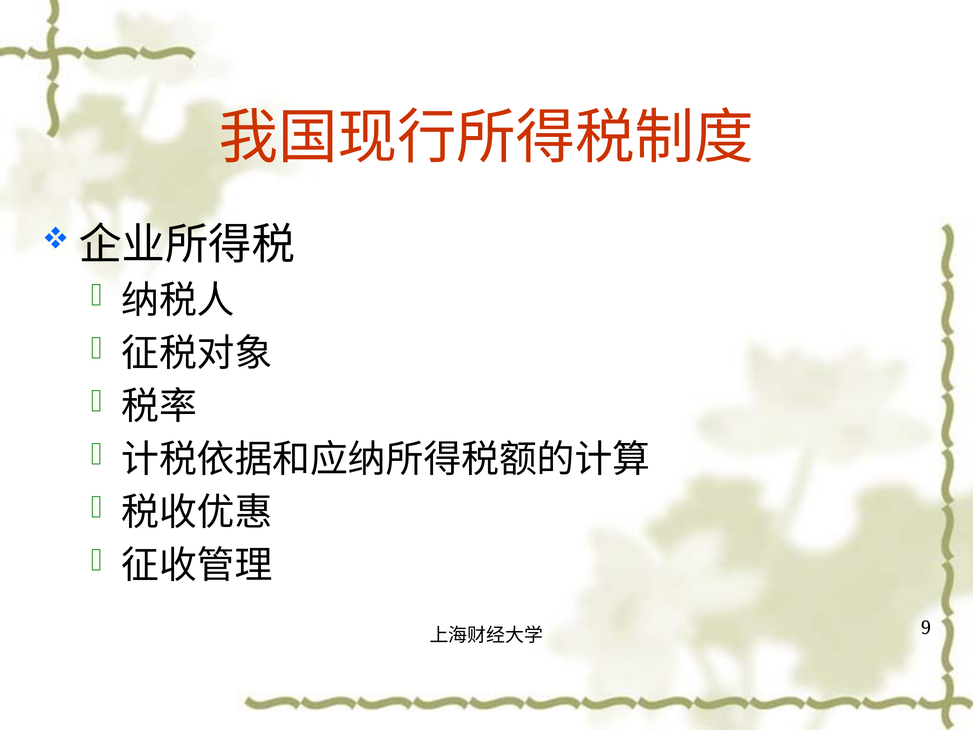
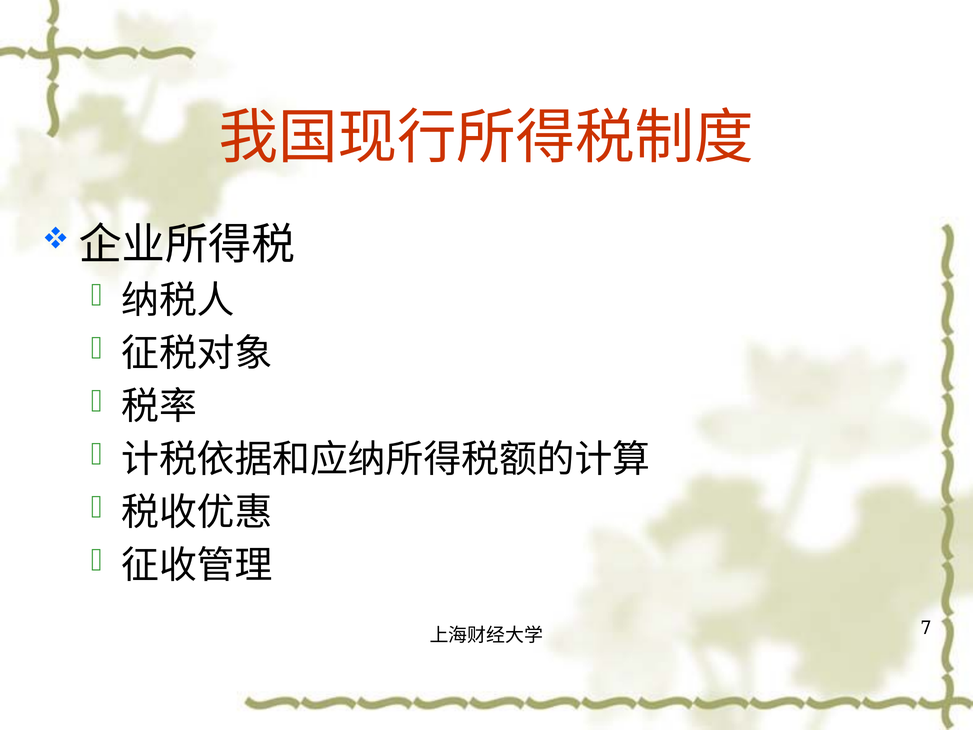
9: 9 -> 7
